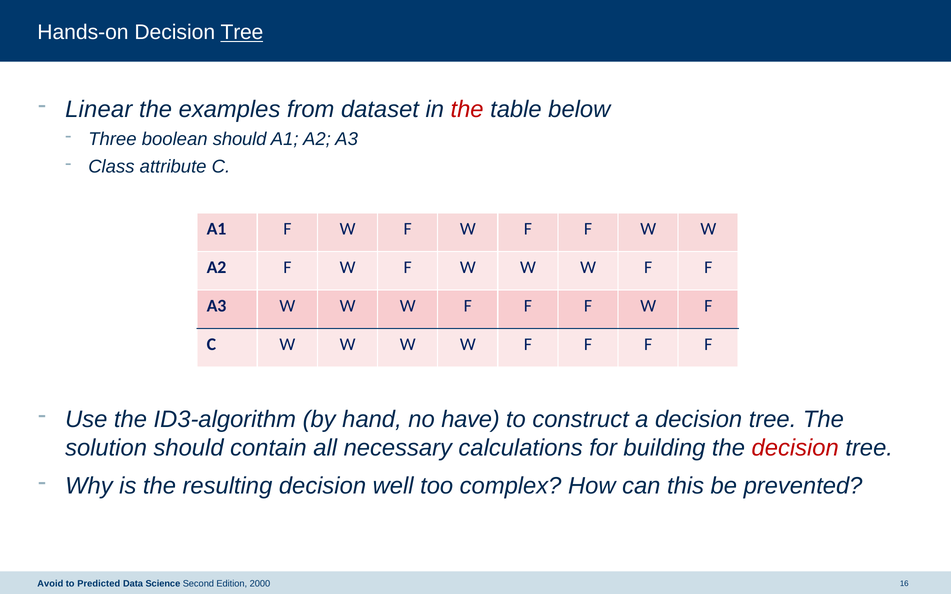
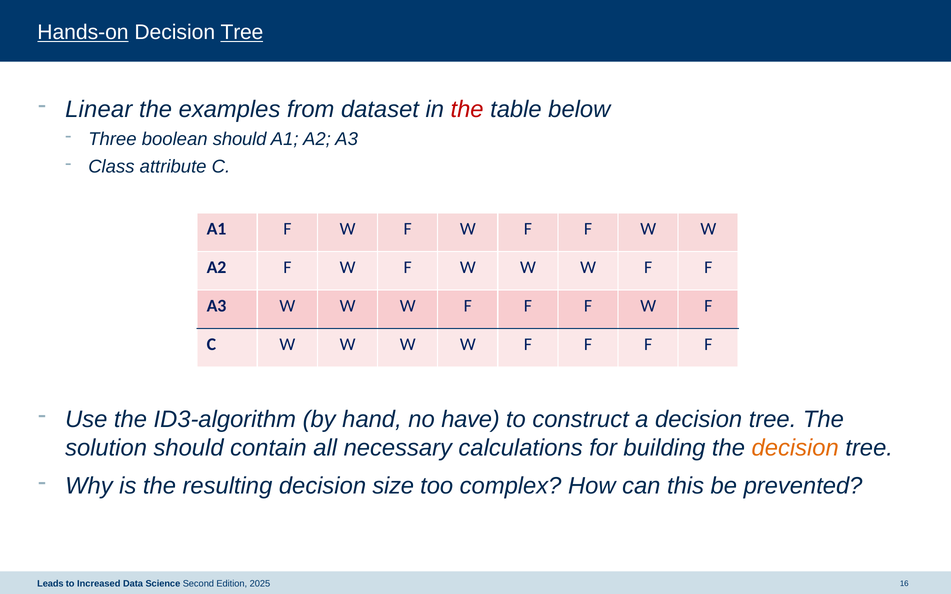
Hands-on underline: none -> present
decision at (795, 448) colour: red -> orange
well: well -> size
Avoid: Avoid -> Leads
Predicted: Predicted -> Increased
2000: 2000 -> 2025
